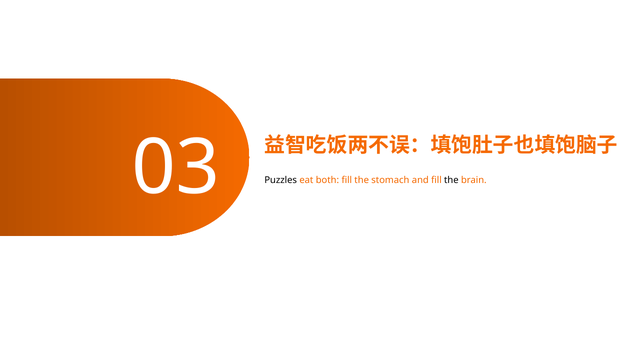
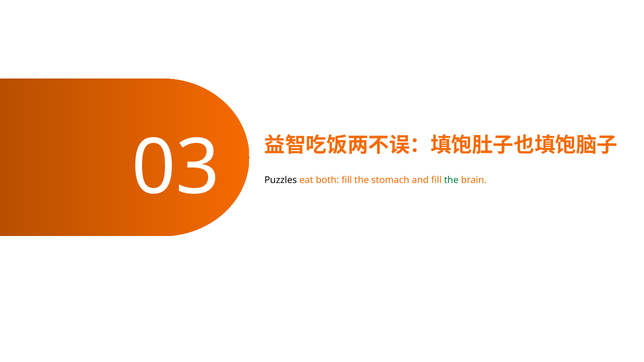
the at (451, 180) colour: black -> green
